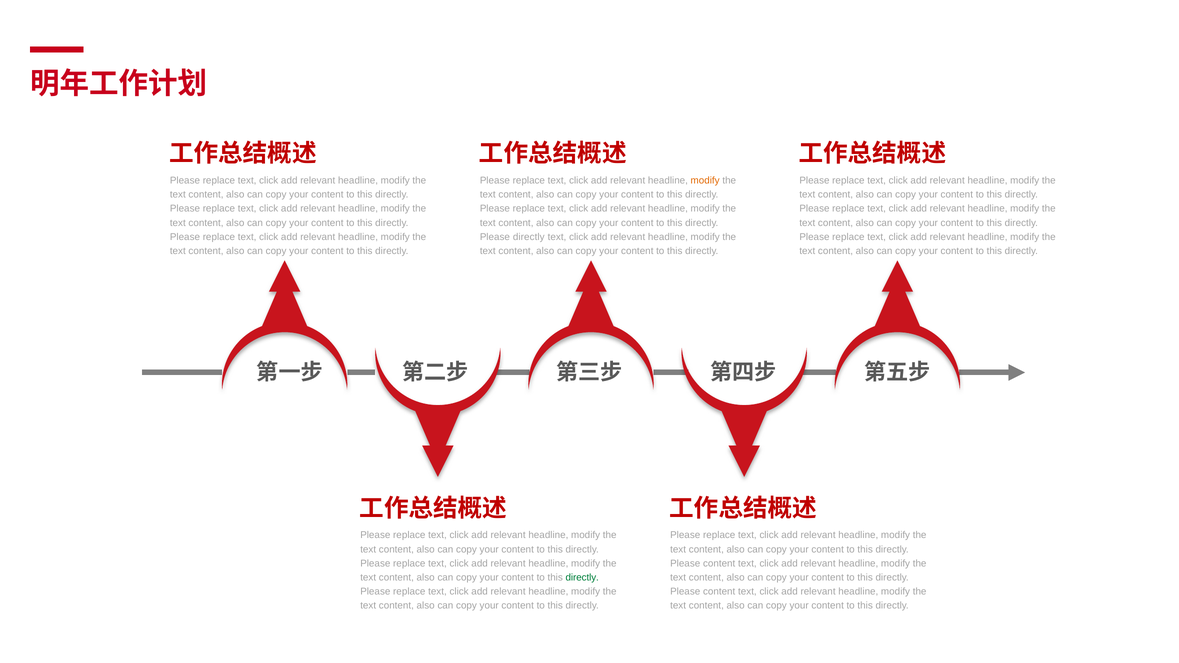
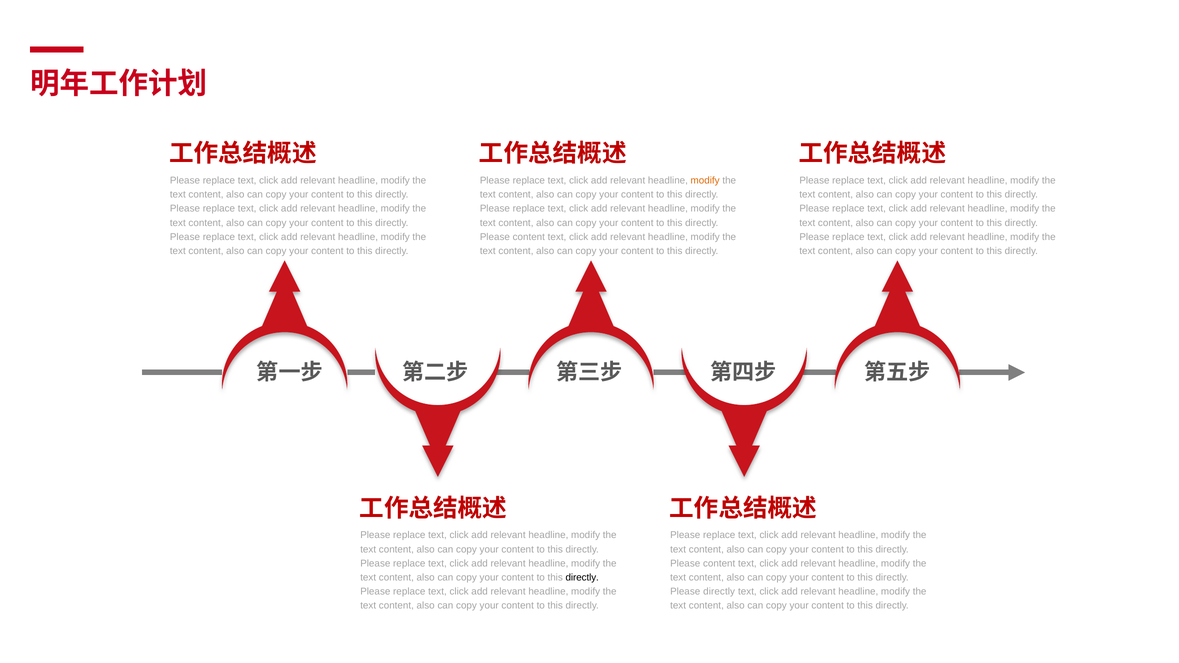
directly at (529, 237): directly -> content
directly at (582, 578) colour: green -> black
content at (719, 592): content -> directly
